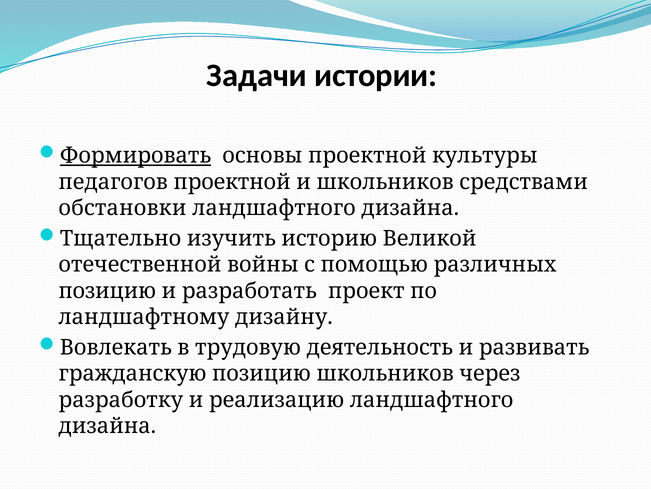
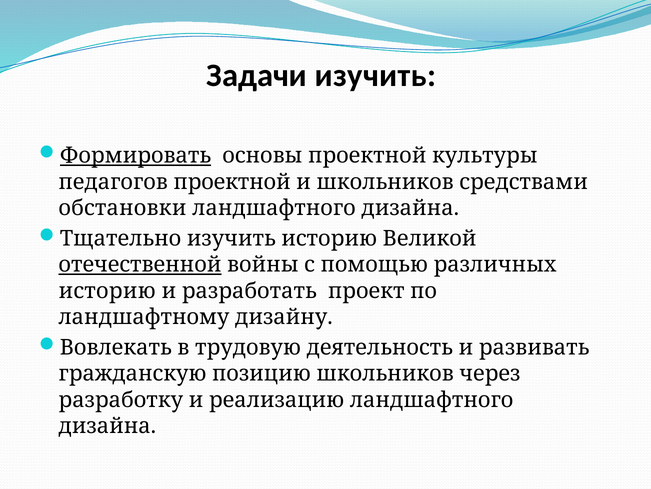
Задачи истории: истории -> изучить
отечественной underline: none -> present
позицию at (107, 290): позицию -> историю
